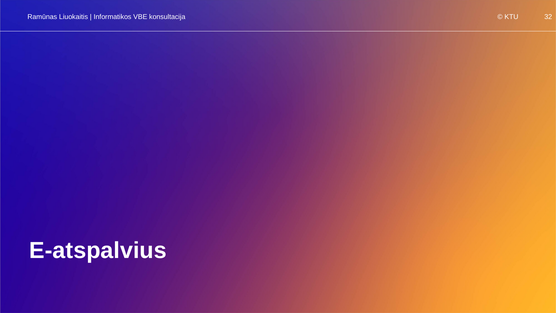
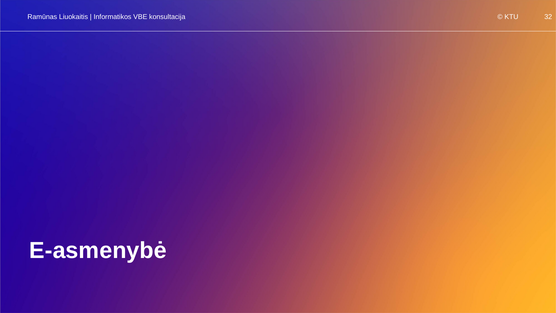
E-atspalvius: E-atspalvius -> E-asmenybė
